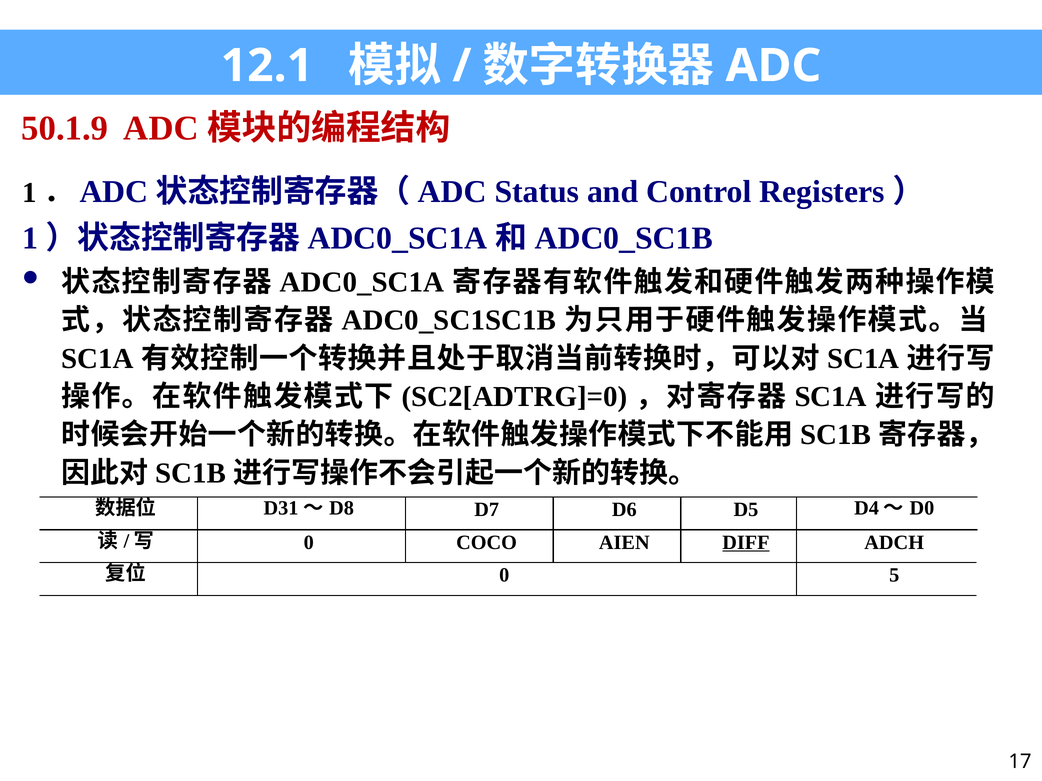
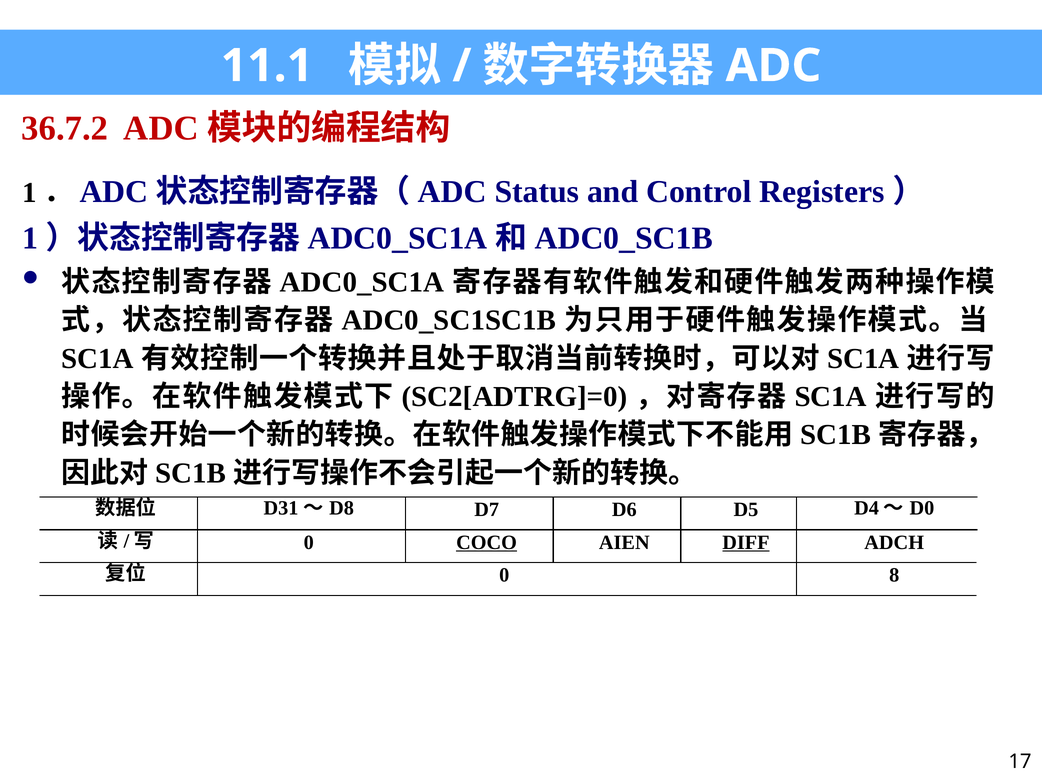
12.1: 12.1 -> 11.1
50.1.9: 50.1.9 -> 36.7.2
COCO underline: none -> present
5: 5 -> 8
